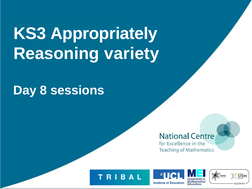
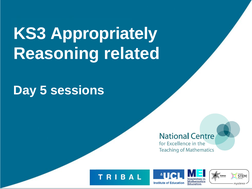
variety: variety -> related
8: 8 -> 5
